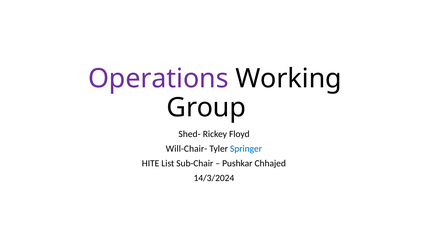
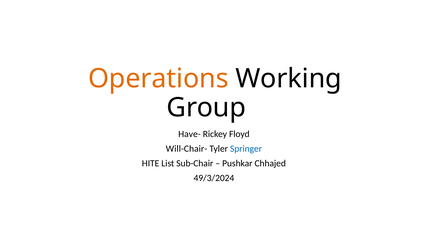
Operations colour: purple -> orange
Shed-: Shed- -> Have-
14/3/2024: 14/3/2024 -> 49/3/2024
